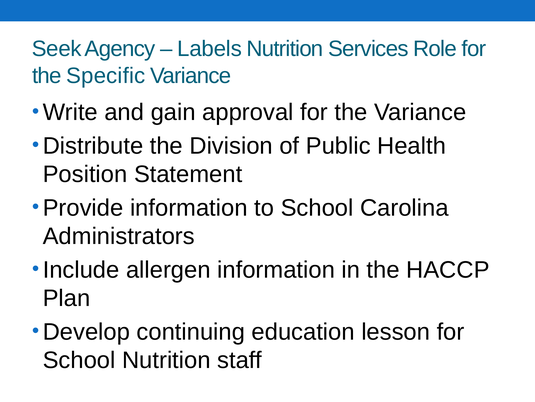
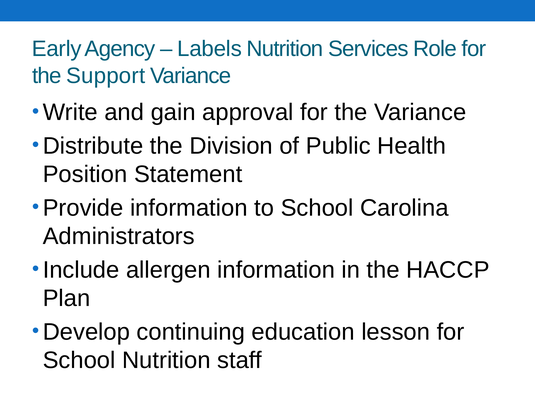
Seek: Seek -> Early
Specific: Specific -> Support
